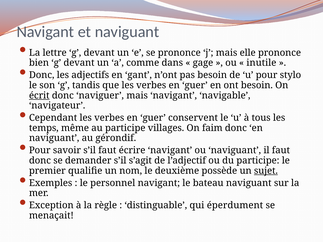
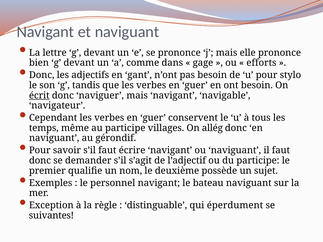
inutile: inutile -> efforts
faim: faim -> allég
sujet underline: present -> none
menaçait: menaçait -> suivantes
